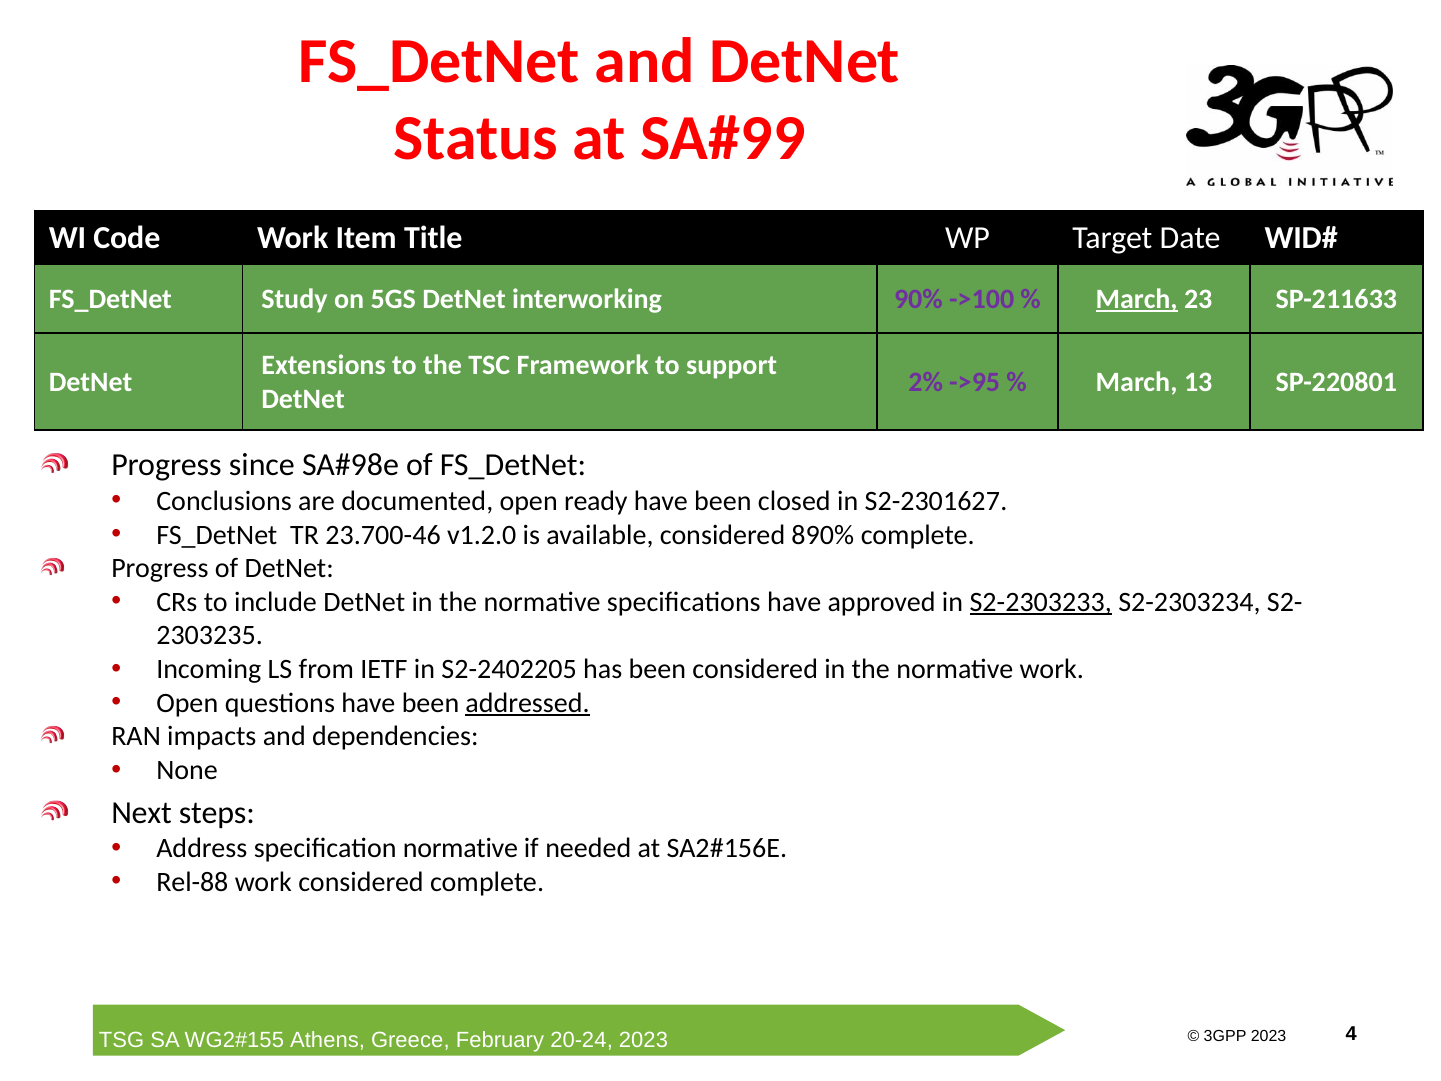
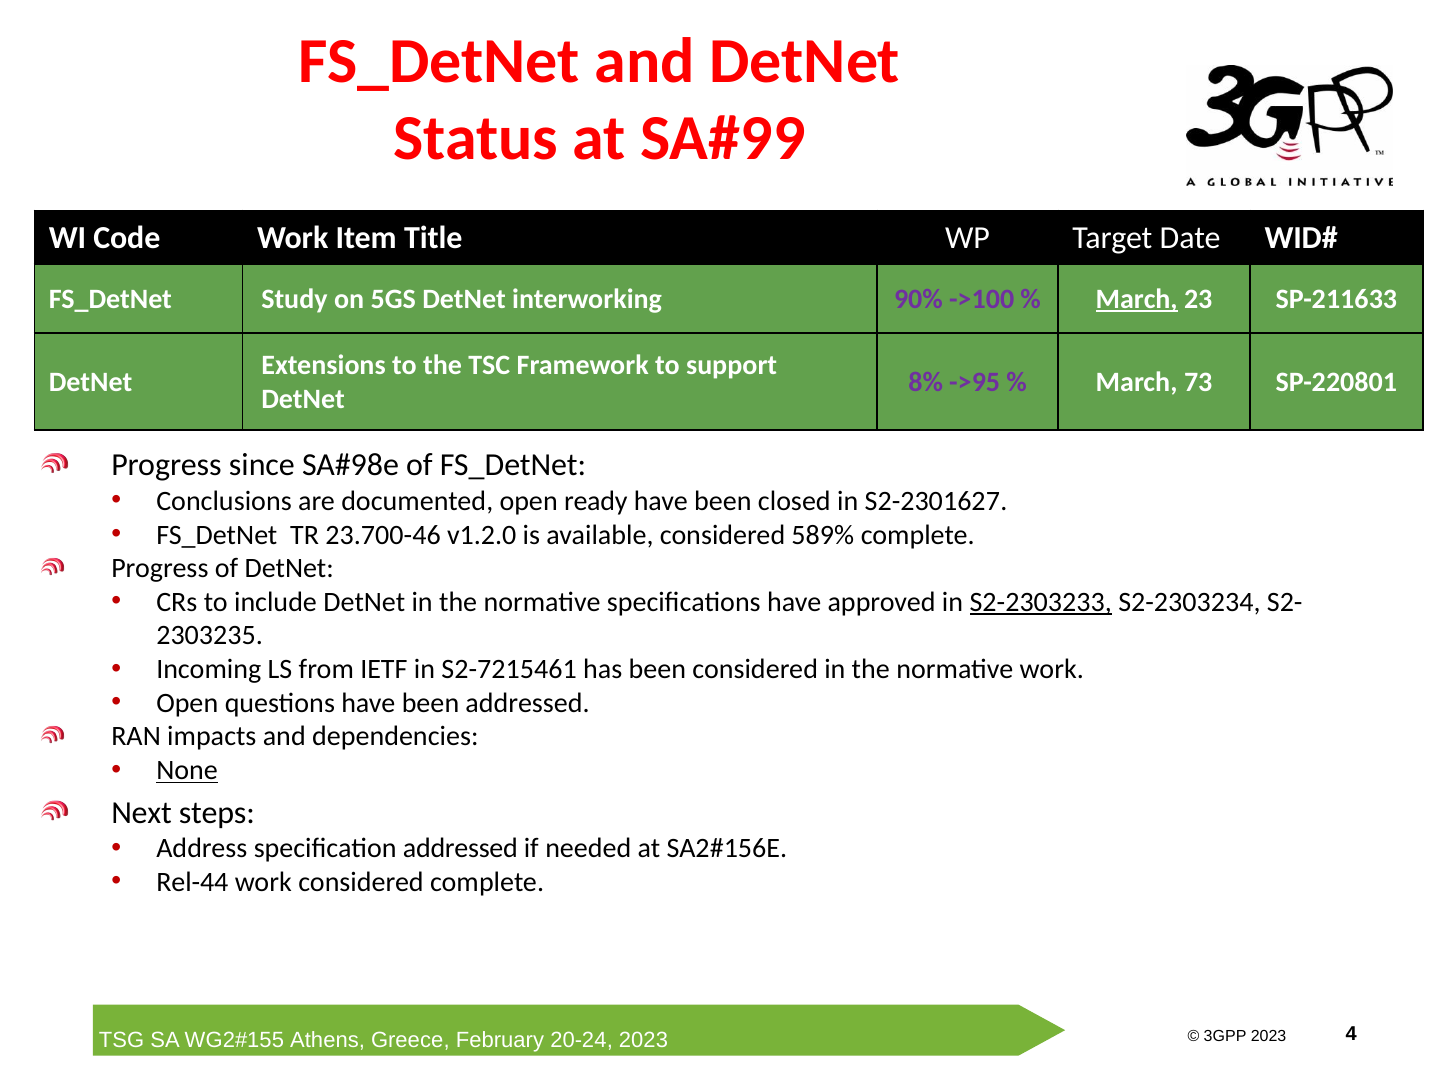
2%: 2% -> 8%
13: 13 -> 73
890%: 890% -> 589%
S2-2402205: S2-2402205 -> S2-7215461
addressed at (528, 703) underline: present -> none
None underline: none -> present
specification normative: normative -> addressed
Rel-88: Rel-88 -> Rel-44
